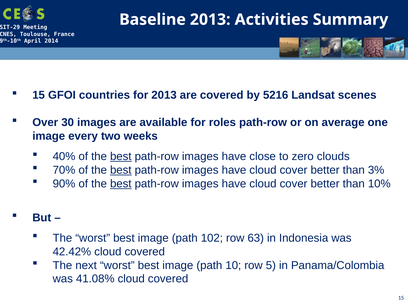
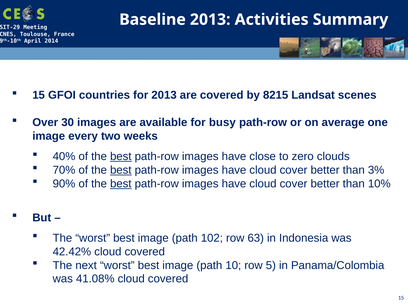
5216: 5216 -> 8215
roles: roles -> busy
